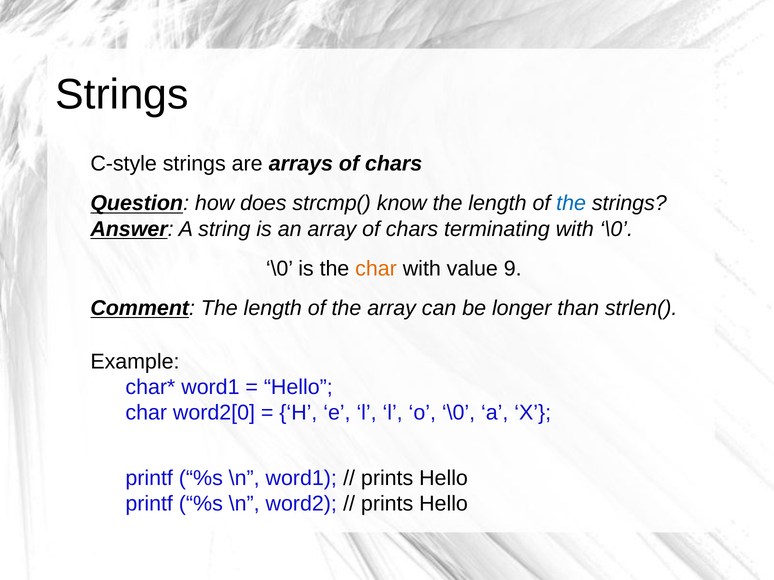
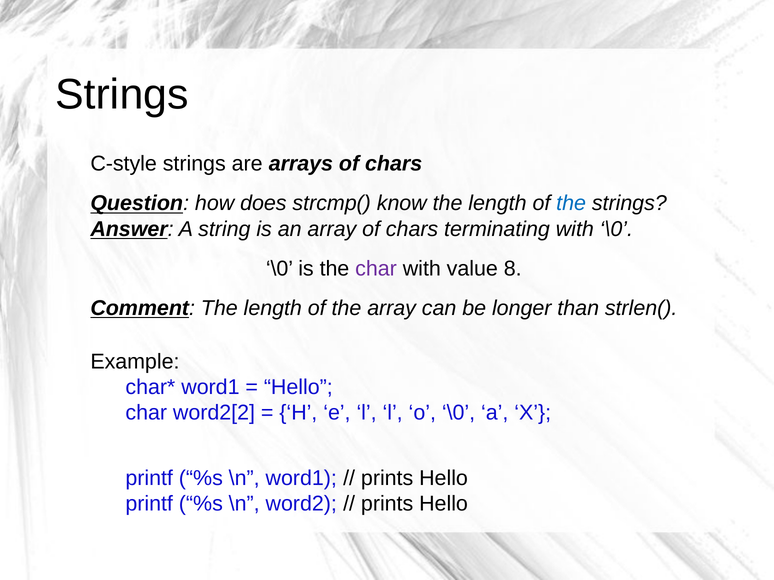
char at (376, 269) colour: orange -> purple
9: 9 -> 8
word2[0: word2[0 -> word2[2
